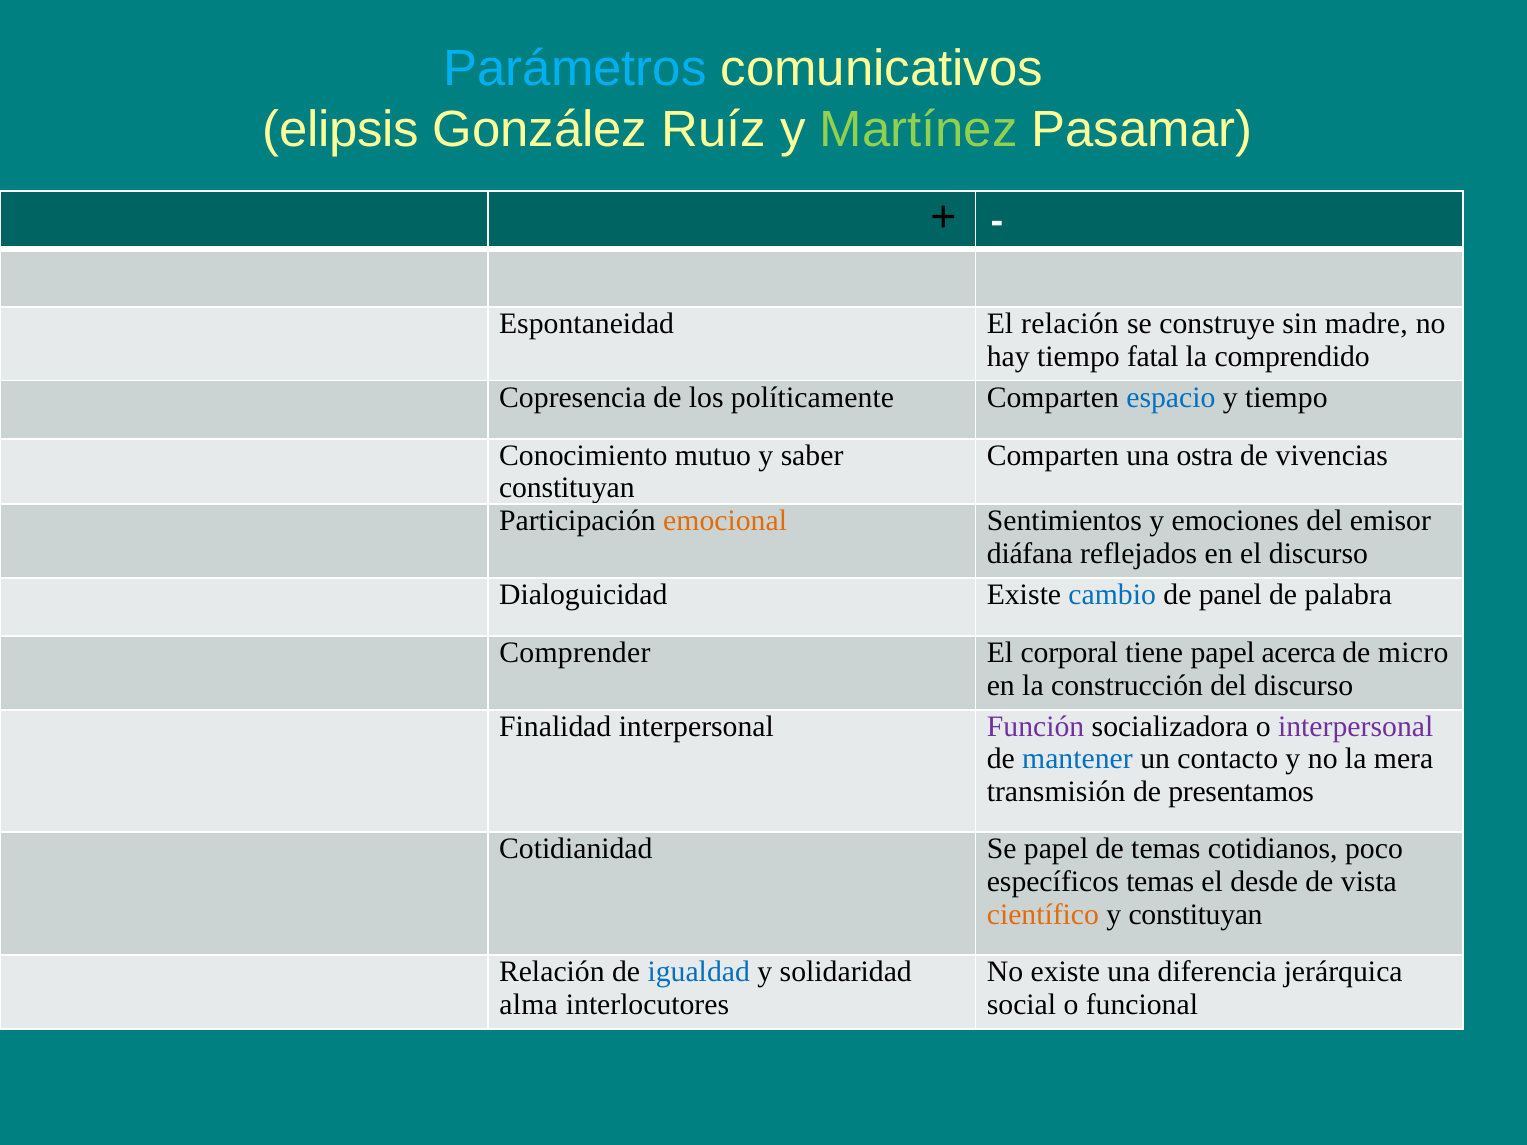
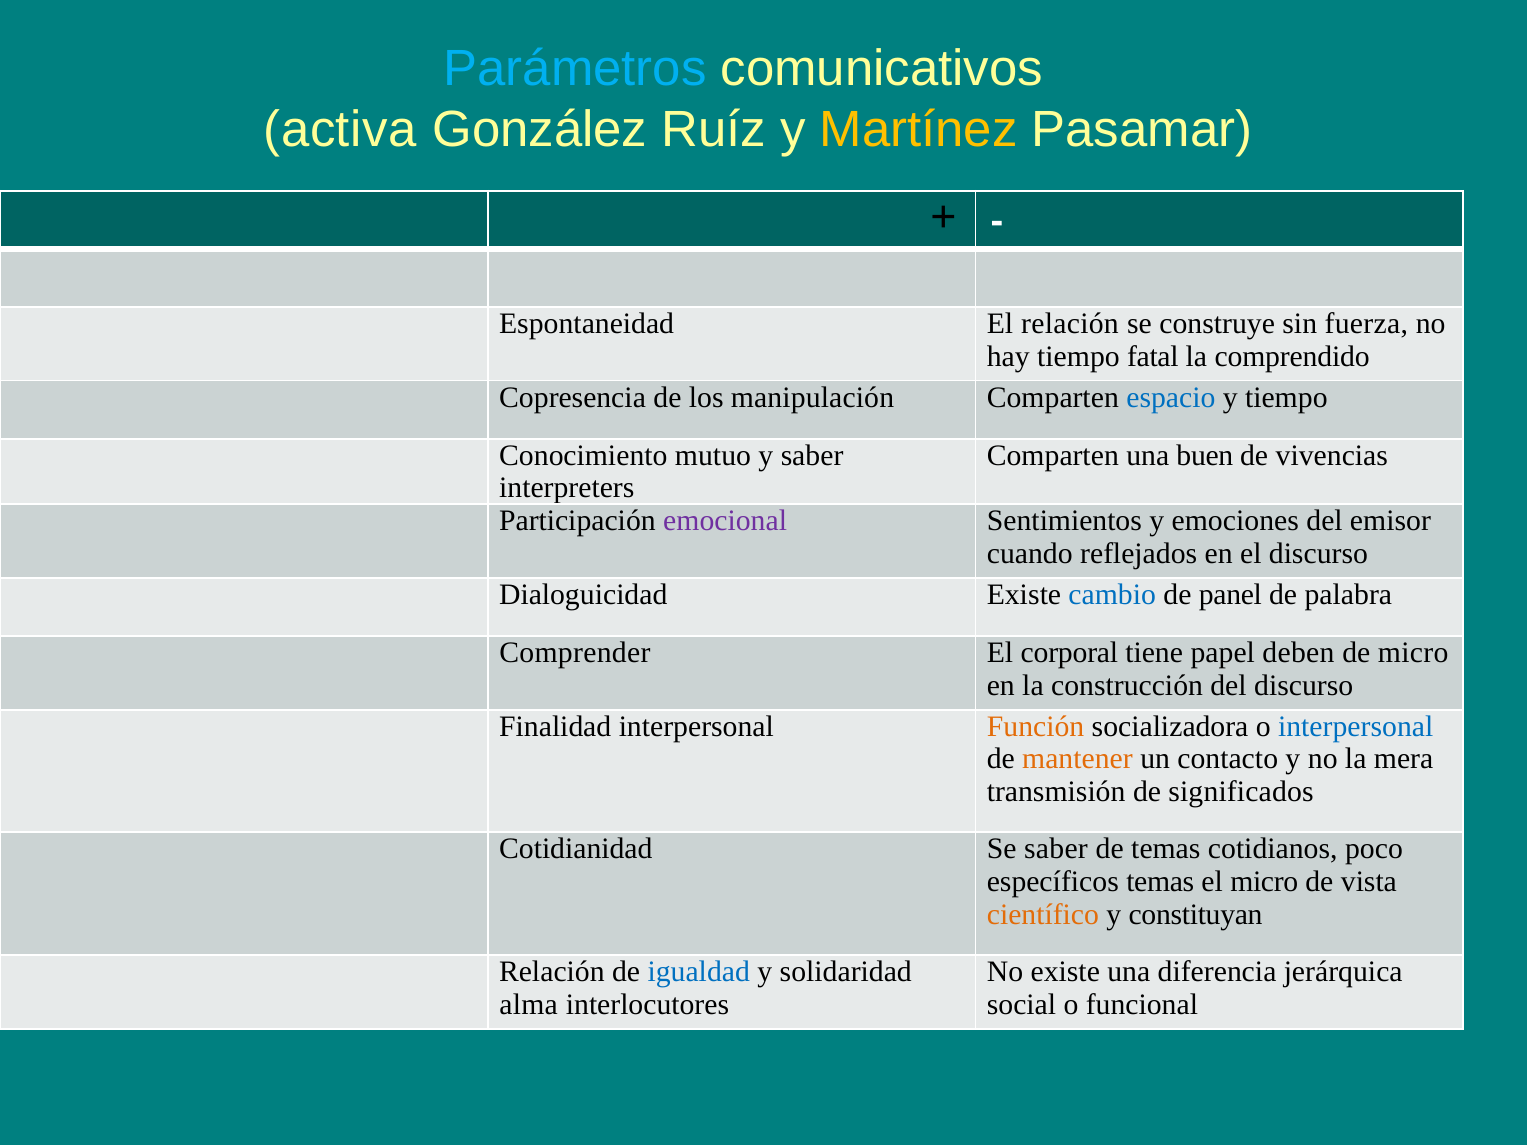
elipsis: elipsis -> activa
Martínez colour: light green -> yellow
madre: madre -> fuerza
políticamente: políticamente -> manipulación
ostra: ostra -> buen
constituyan at (567, 488): constituyan -> interpreters
emocional colour: orange -> purple
diáfana: diáfana -> cuando
acerca: acerca -> deben
Función colour: purple -> orange
interpersonal at (1356, 726) colour: purple -> blue
mantener colour: blue -> orange
presentamos: presentamos -> significados
Se papel: papel -> saber
el desde: desde -> micro
